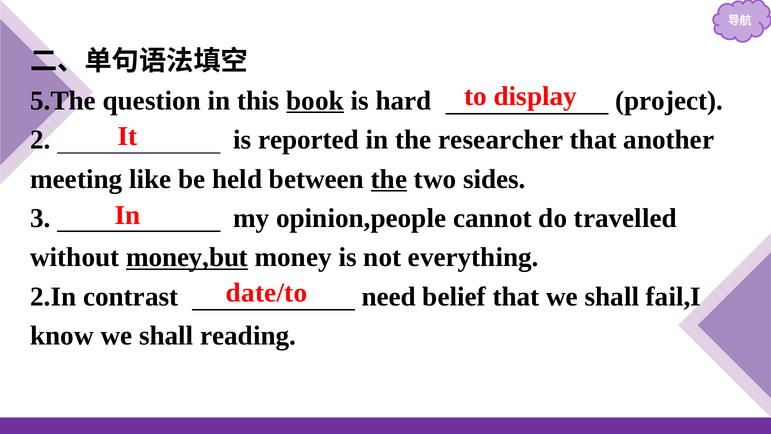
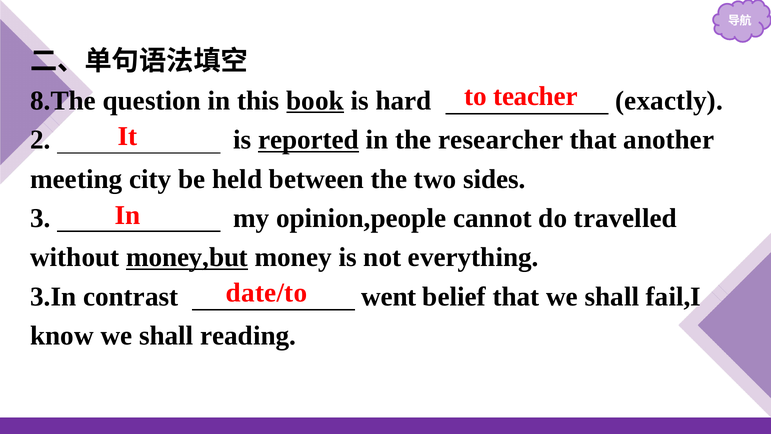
display: display -> teacher
5.The: 5.The -> 8.The
project: project -> exactly
reported underline: none -> present
like: like -> city
the at (389, 179) underline: present -> none
2.In: 2.In -> 3.In
need: need -> went
